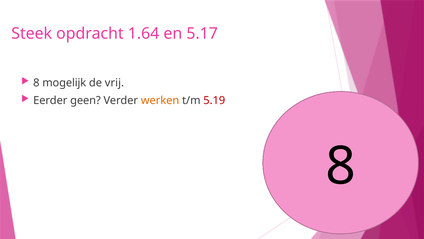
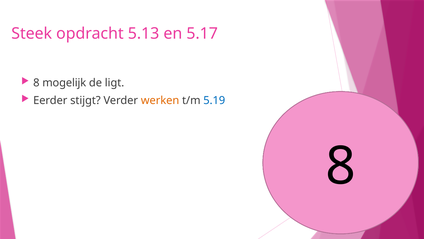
1.64: 1.64 -> 5.13
vrij: vrij -> ligt
geen: geen -> stijgt
5.19 colour: red -> blue
